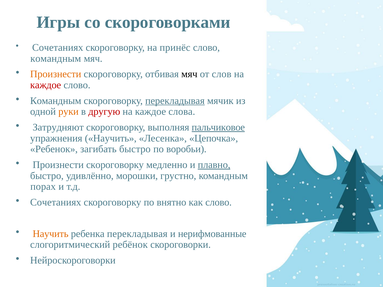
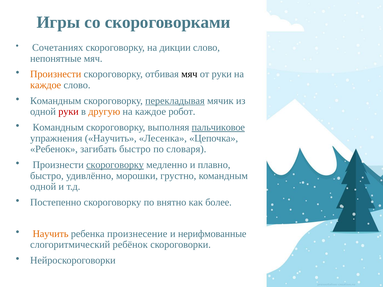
принёс: принёс -> дикции
командным at (56, 59): командным -> непонятные
от слов: слов -> руки
каждое at (46, 85) colour: red -> orange
руки at (68, 112) colour: orange -> red
другую colour: red -> orange
слова: слова -> робот
Затрудняют at (58, 127): Затрудняют -> Командным
воробьи: воробьи -> словаря
скороговорку at (115, 165) underline: none -> present
плавно underline: present -> none
порах at (43, 187): порах -> одной
Сочетаниях at (56, 202): Сочетаниях -> Постепенно
как слово: слово -> более
ребенка перекладывая: перекладывая -> произнесение
